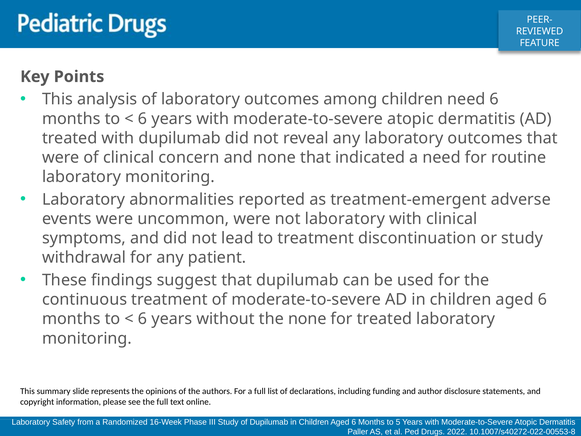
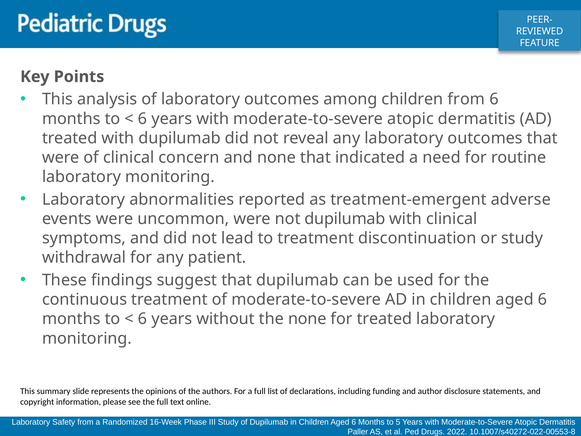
children need: need -> from
not laboratory: laboratory -> dupilumab
